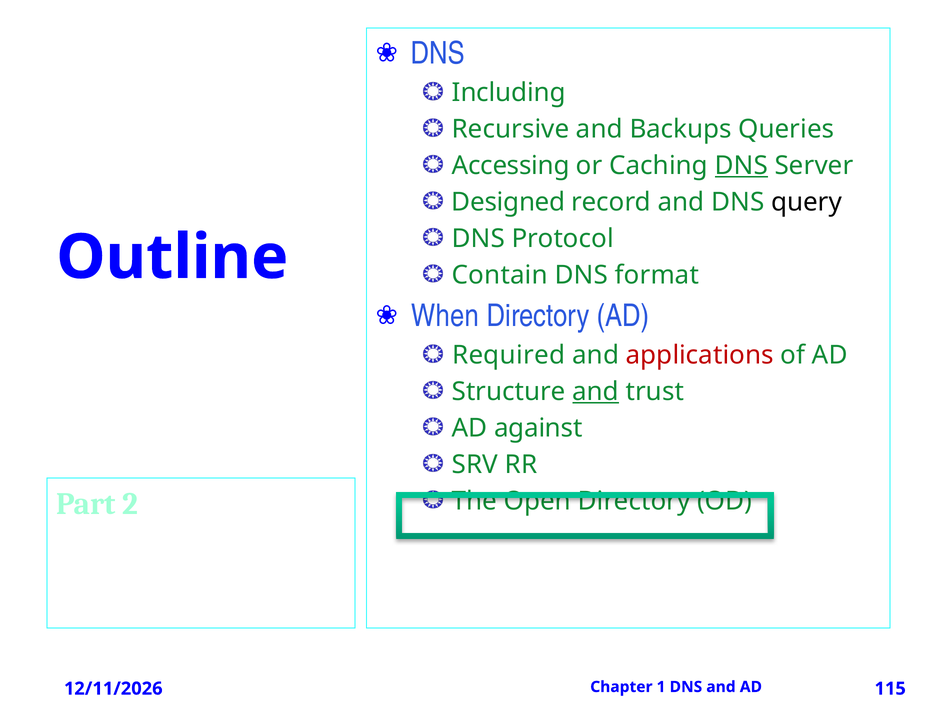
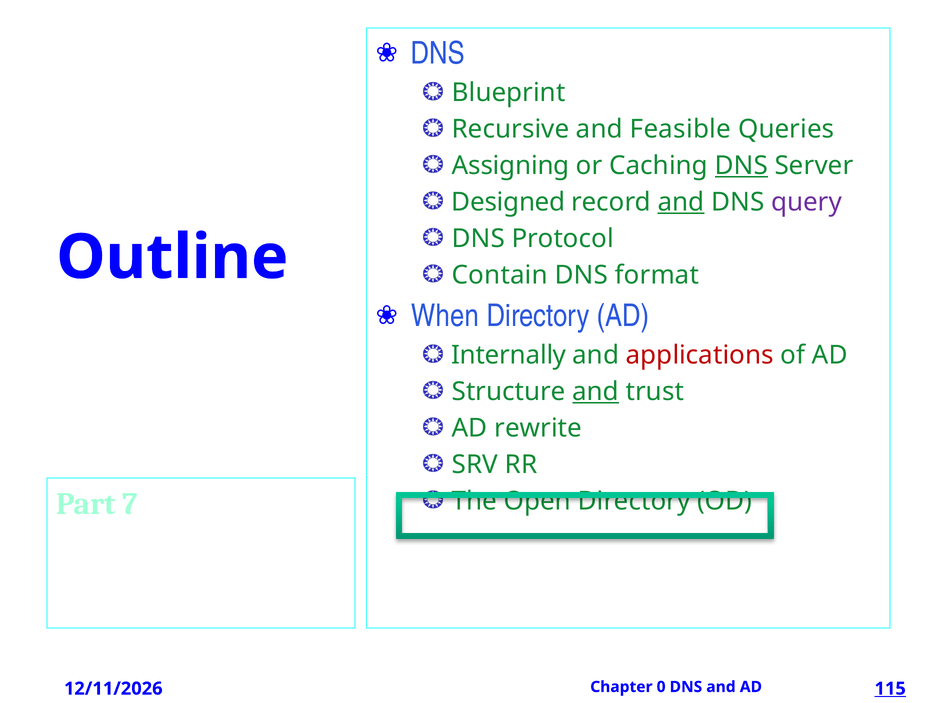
Including: Including -> Blueprint
Backups: Backups -> Feasible
Accessing: Accessing -> Assigning
and at (681, 202) underline: none -> present
query colour: black -> purple
Required: Required -> Internally
against: against -> rewrite
2: 2 -> 7
1: 1 -> 0
115 underline: none -> present
